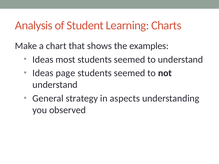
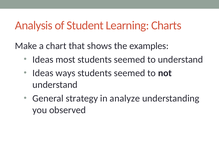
page: page -> ways
aspects: aspects -> analyze
